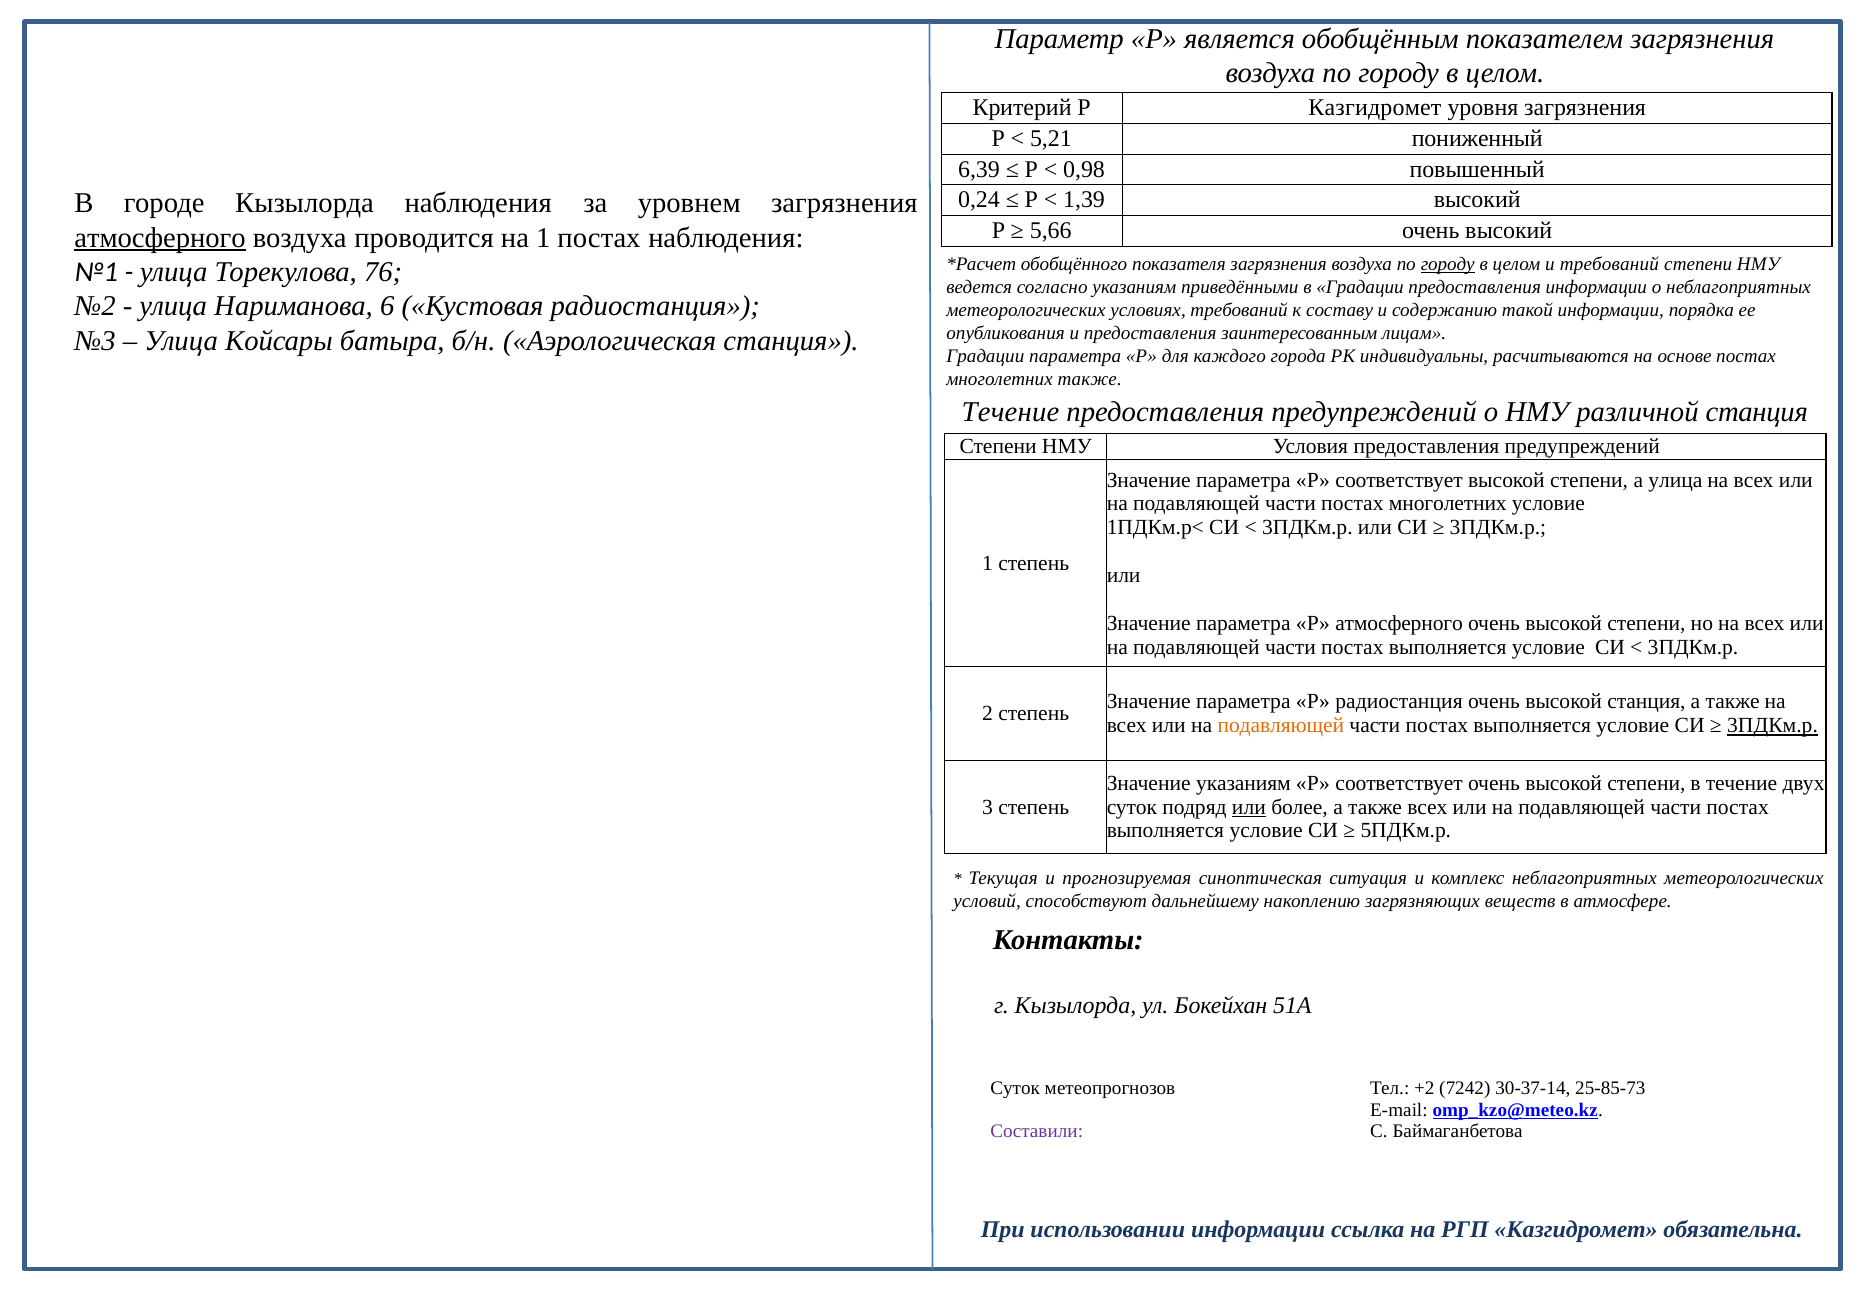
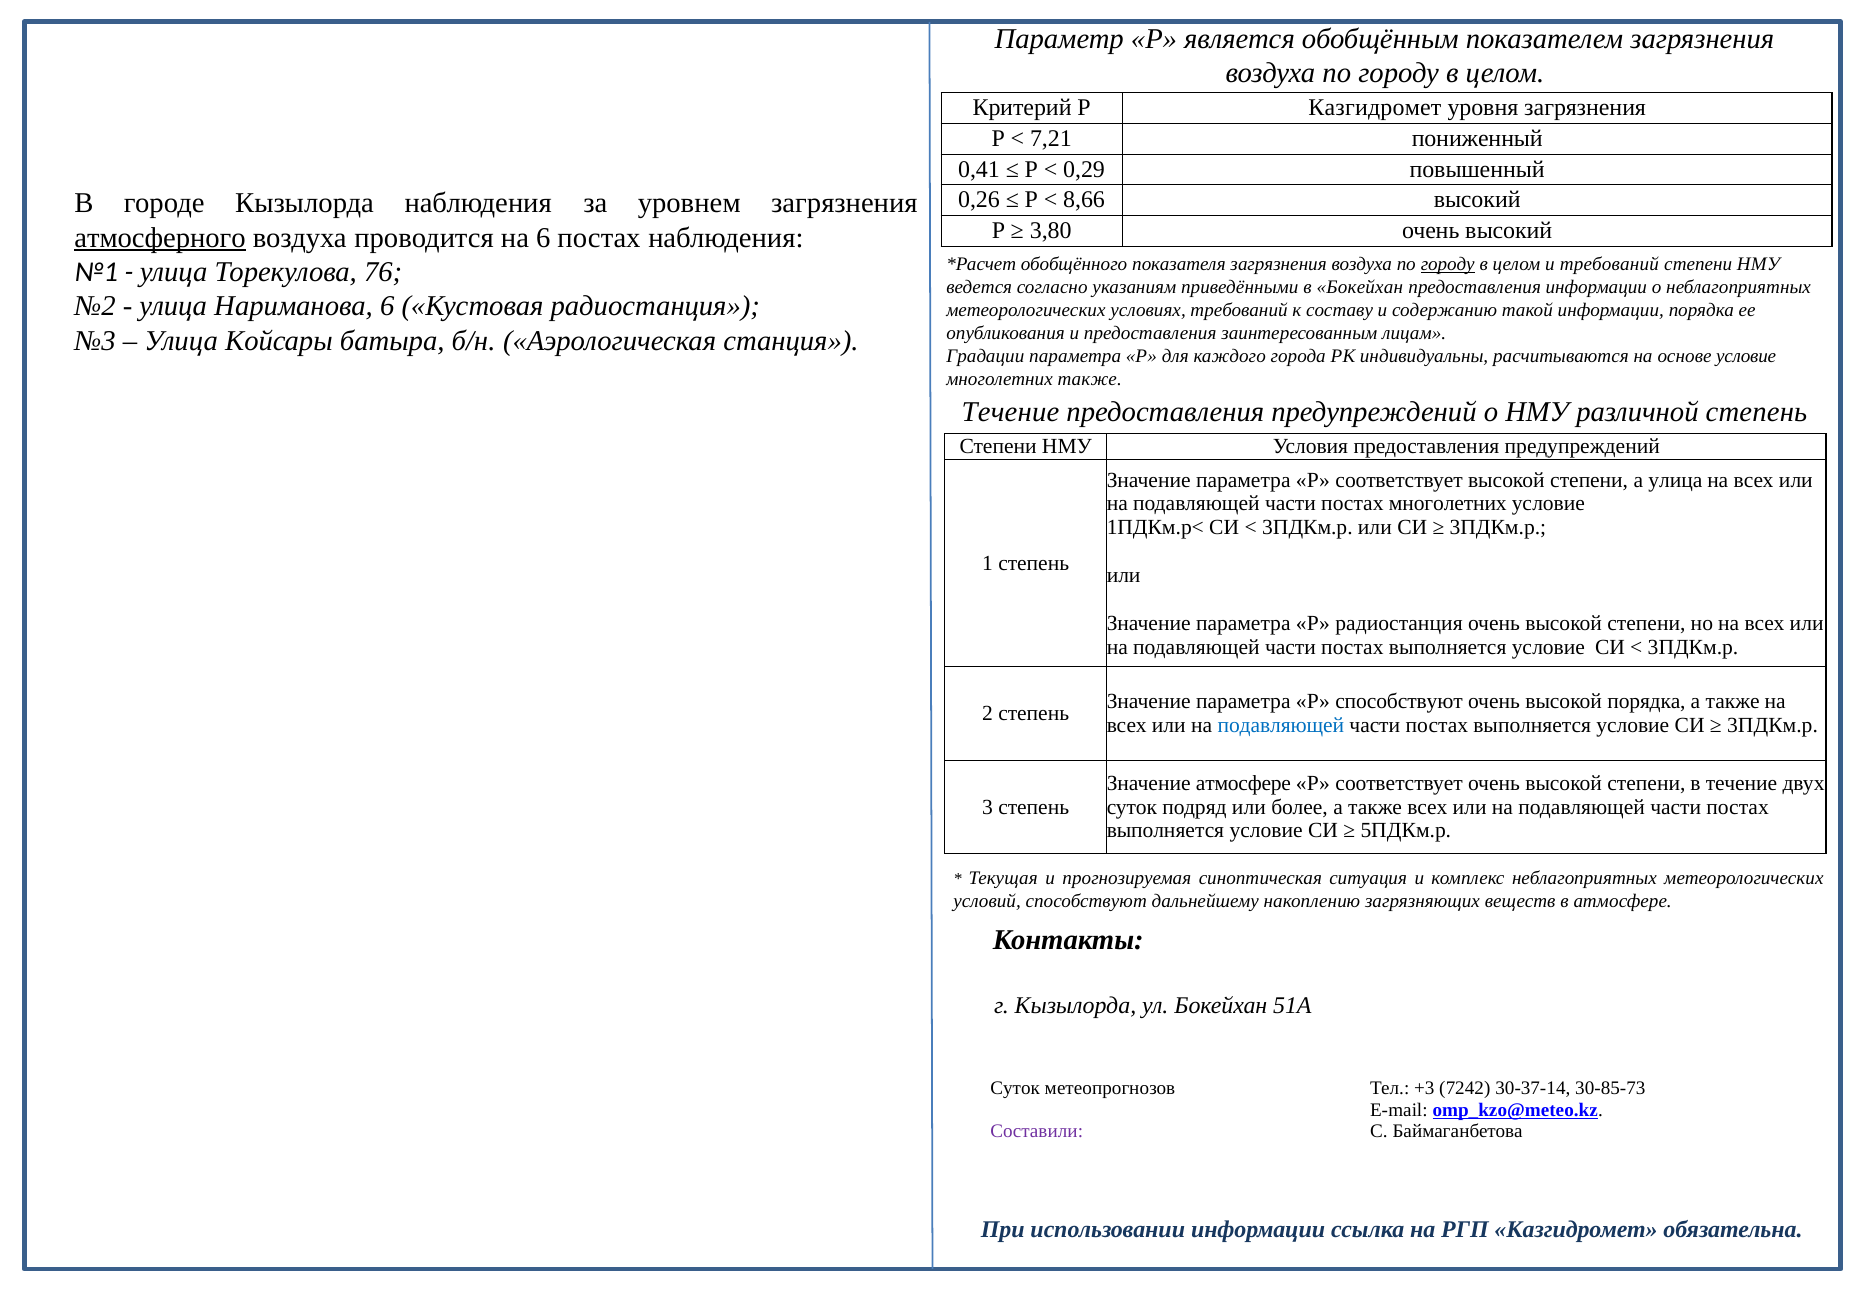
5,21: 5,21 -> 7,21
6,39: 6,39 -> 0,41
0,98: 0,98 -> 0,29
0,24: 0,24 -> 0,26
1,39: 1,39 -> 8,66
5,66: 5,66 -> 3,80
на 1: 1 -> 6
в Градации: Градации -> Бокейхан
основе постах: постах -> условие
различной станция: станция -> степень
Р атмосферного: атмосферного -> радиостанция
Р радиостанция: радиостанция -> способствуют
высокой станция: станция -> порядка
подавляющей at (1281, 726) colour: orange -> blue
3ПДКм.р at (1773, 726) underline: present -> none
Значение указаниям: указаниям -> атмосфере
или at (1249, 807) underline: present -> none
+2: +2 -> +3
25-85-73: 25-85-73 -> 30-85-73
